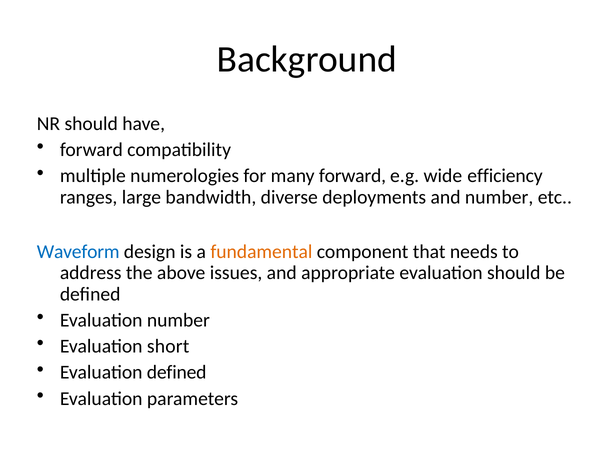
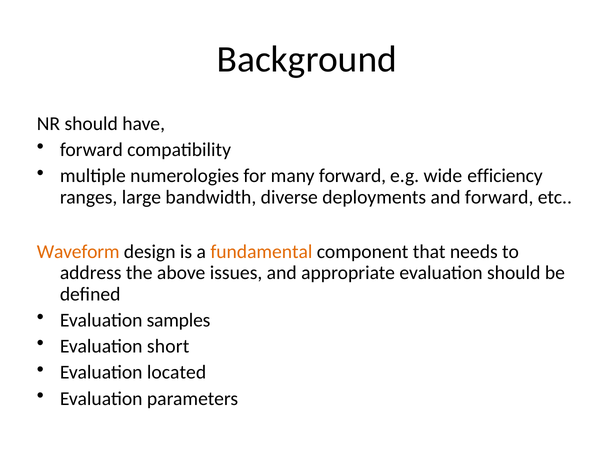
and number: number -> forward
Waveform colour: blue -> orange
Evaluation number: number -> samples
Evaluation defined: defined -> located
